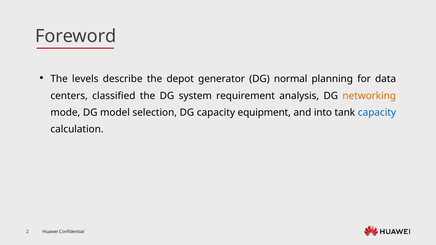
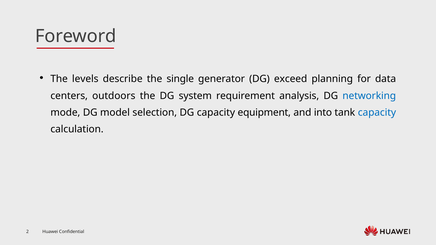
depot: depot -> single
normal: normal -> exceed
classified: classified -> outdoors
networking colour: orange -> blue
